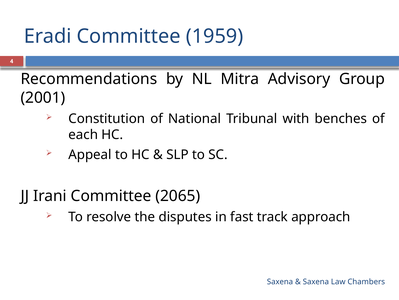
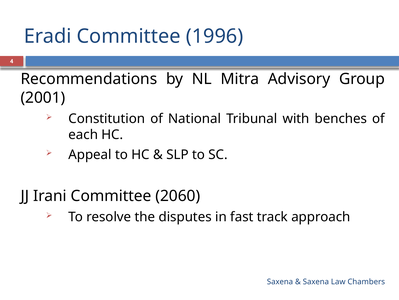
1959: 1959 -> 1996
2065: 2065 -> 2060
